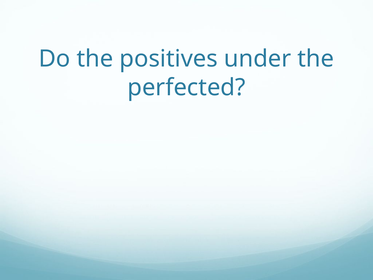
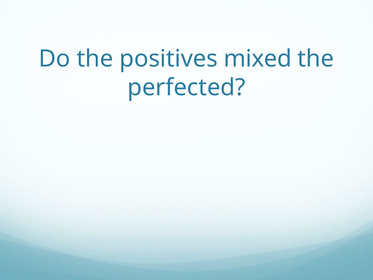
under: under -> mixed
